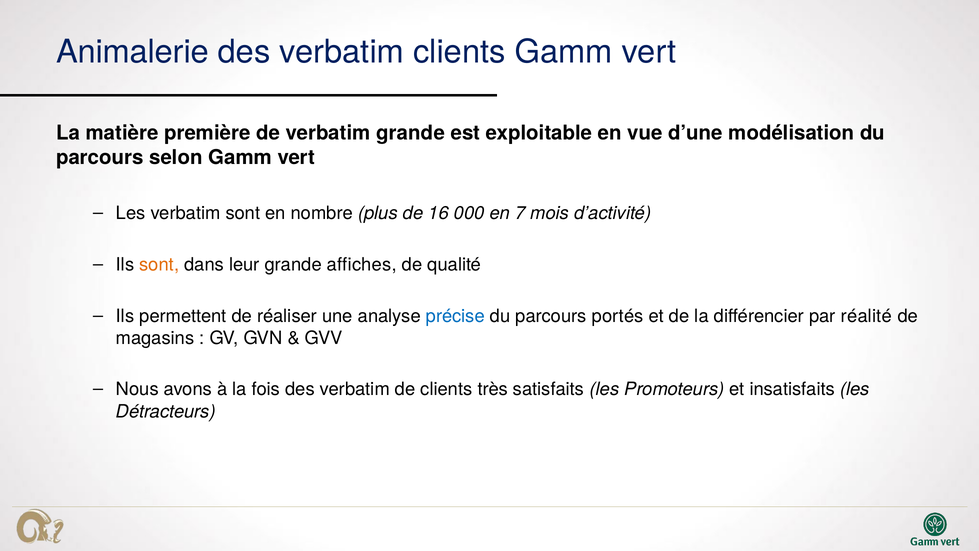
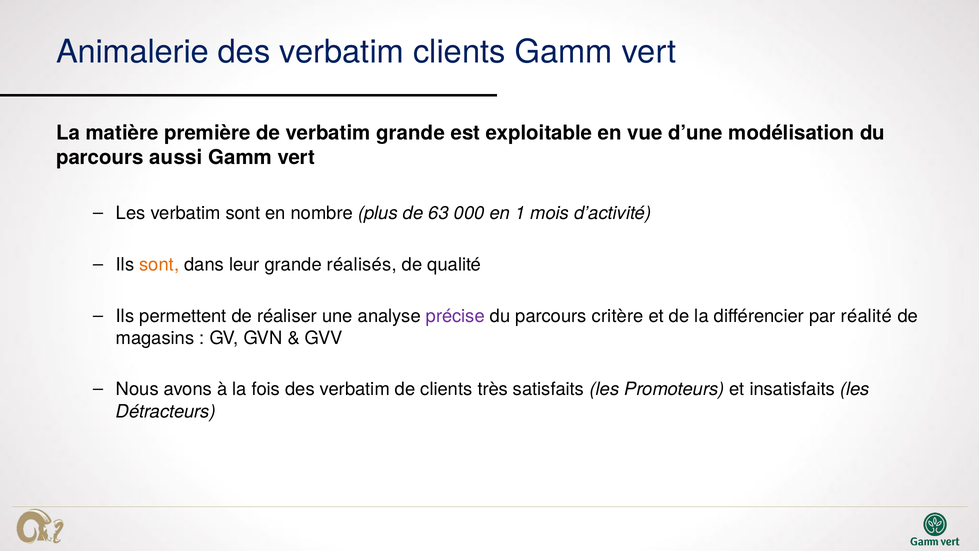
selon: selon -> aussi
16: 16 -> 63
7: 7 -> 1
affiches: affiches -> réalisés
précise colour: blue -> purple
portés: portés -> critère
